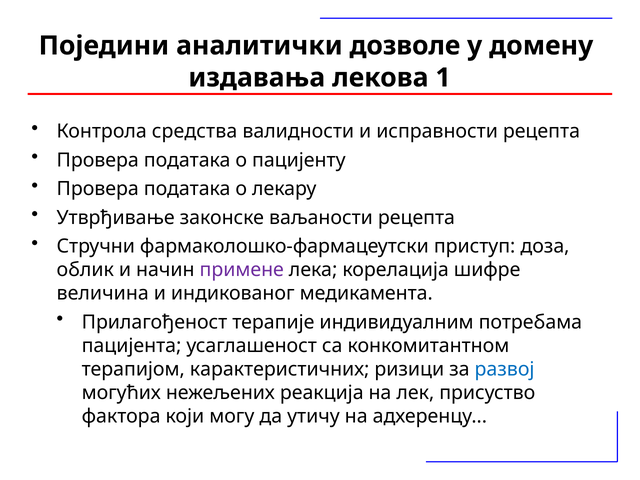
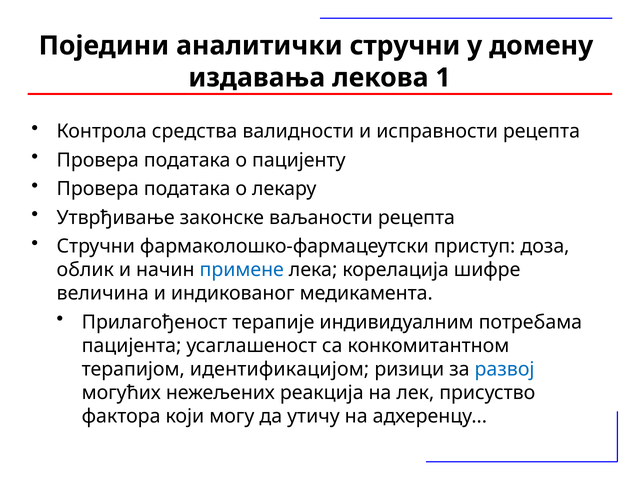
аналитички дозволе: дозволе -> стручни
примене colour: purple -> blue
карактеристичних: карактеристичних -> идентификацијом
